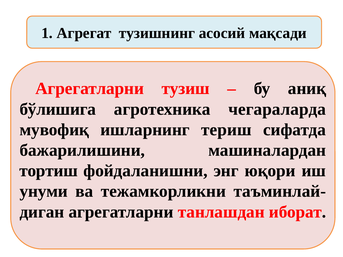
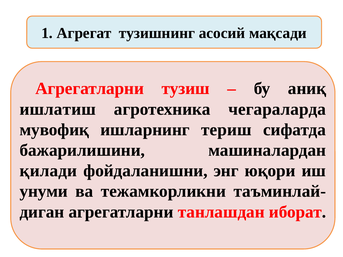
бўлишига: бўлишига -> ишлатиш
тортиш: тортиш -> қилади
